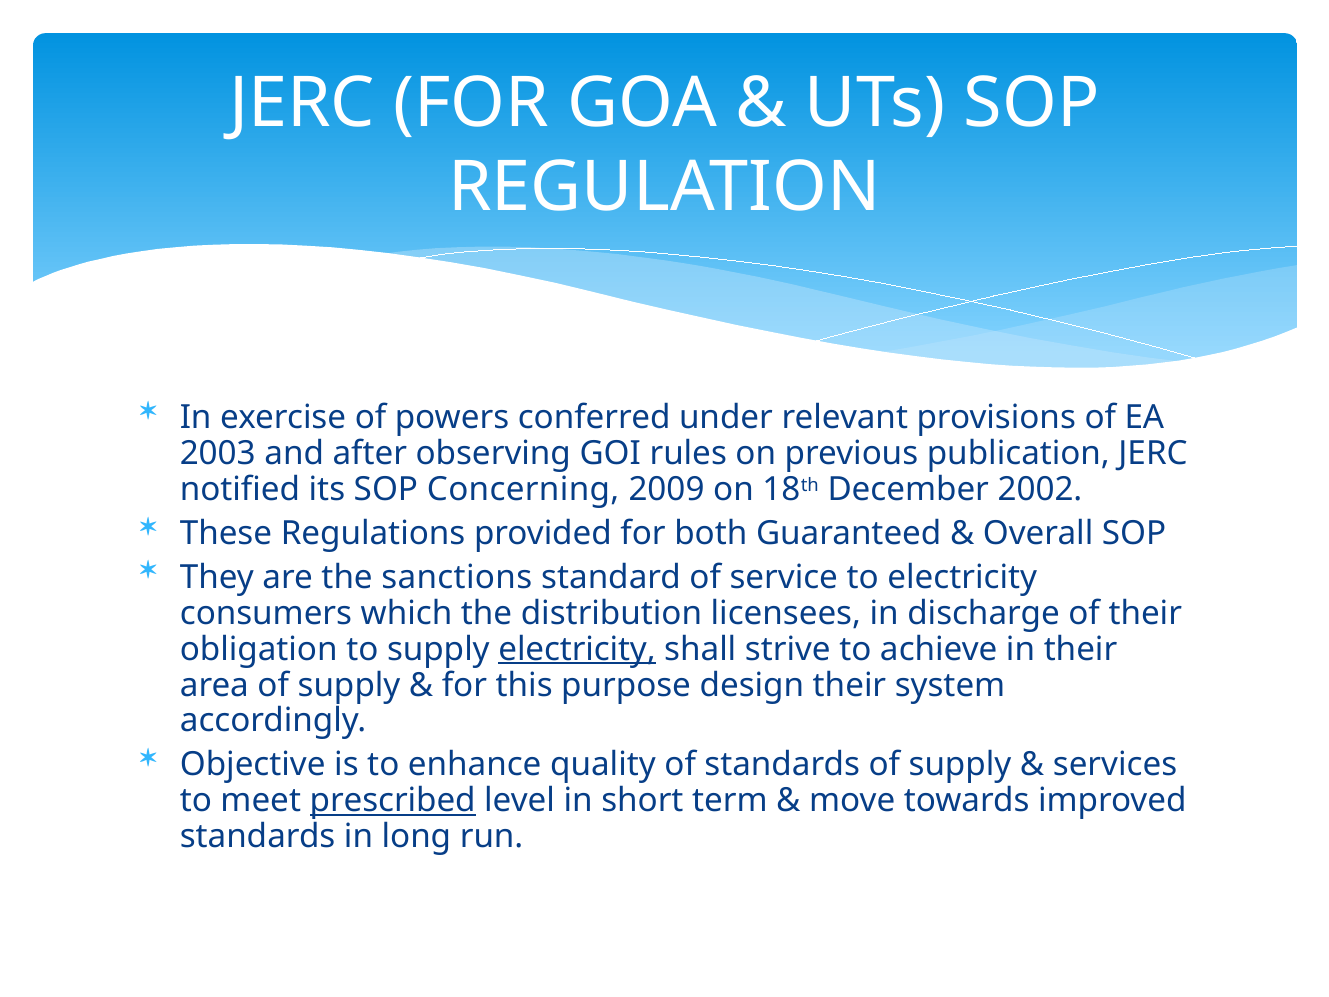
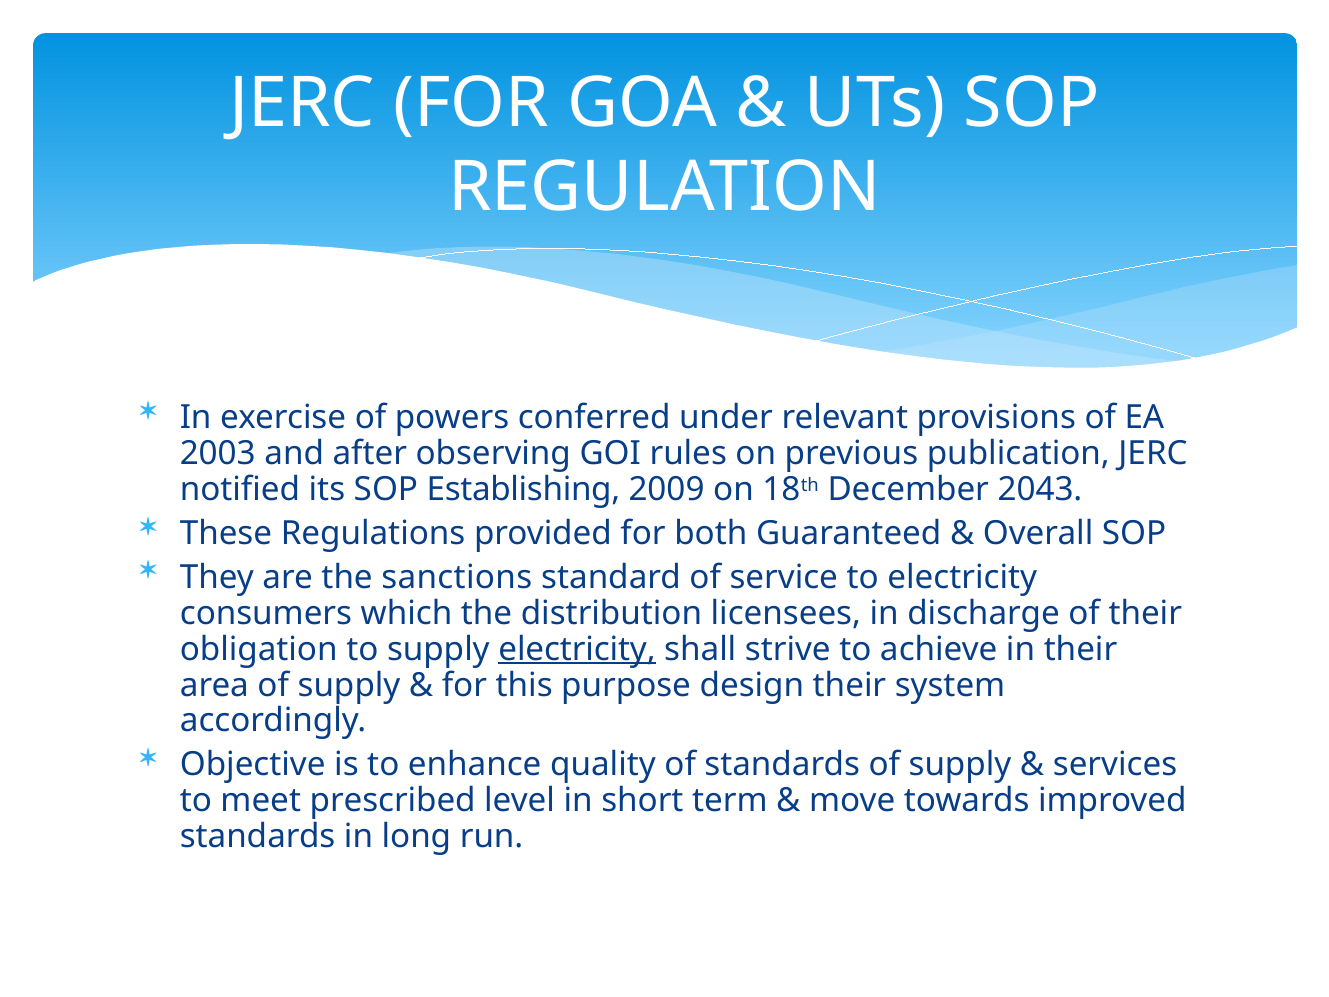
Concerning: Concerning -> Establishing
2002: 2002 -> 2043
prescribed underline: present -> none
